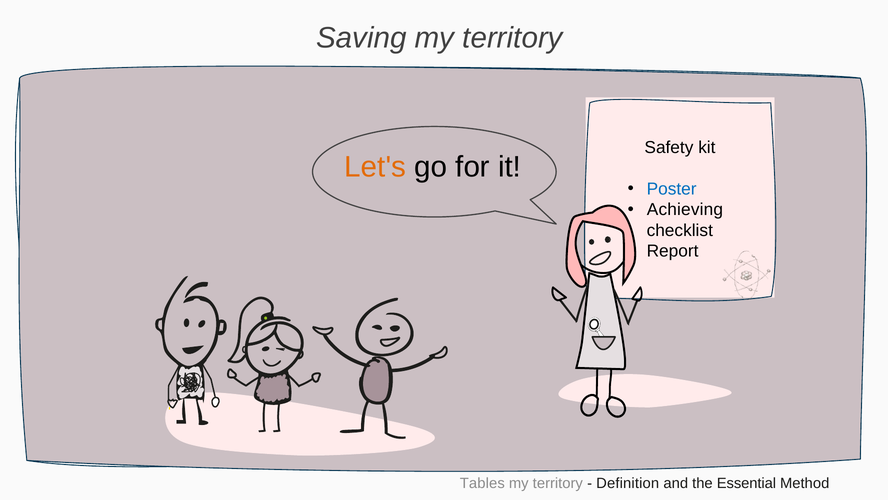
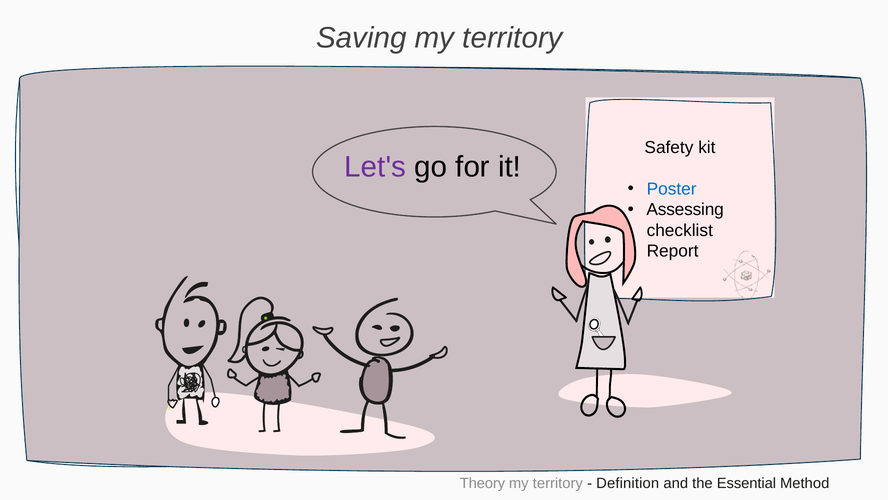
Let's colour: orange -> purple
Achieving: Achieving -> Assessing
Tables: Tables -> Theory
